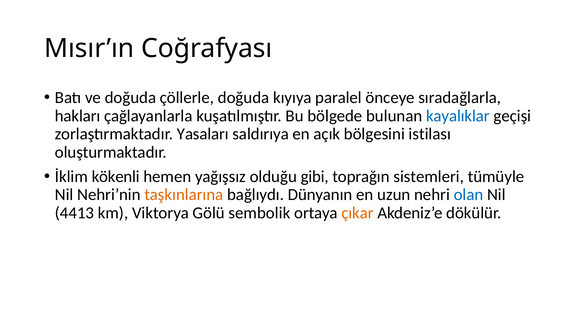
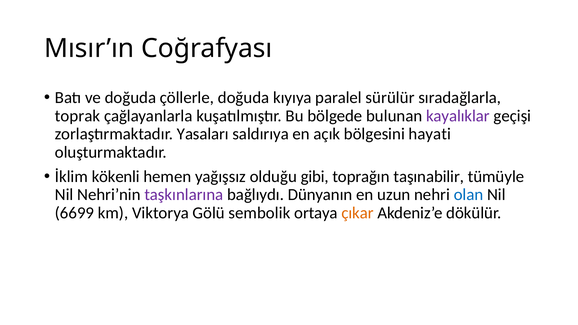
önceye: önceye -> sürülür
hakları: hakları -> toprak
kayalıklar colour: blue -> purple
istilası: istilası -> hayati
sistemleri: sistemleri -> taşınabilir
taşkınlarına colour: orange -> purple
4413: 4413 -> 6699
